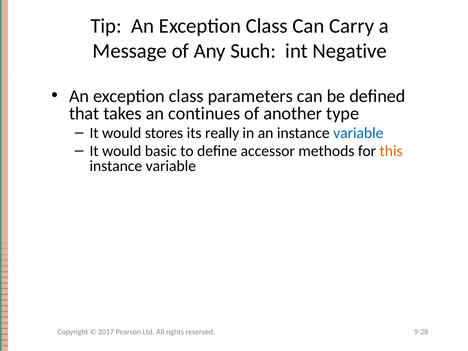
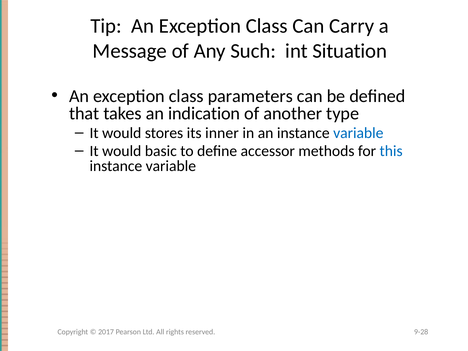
Negative: Negative -> Situation
continues: continues -> indication
really: really -> inner
this colour: orange -> blue
